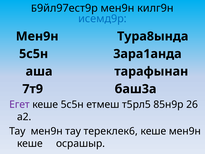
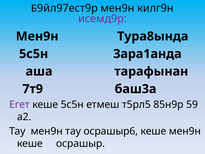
исемд9р colour: blue -> purple
26: 26 -> 59
тереклек6: тереклек6 -> осрашыр6
